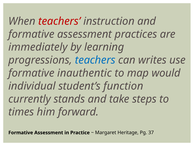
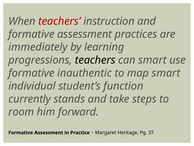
teachers at (95, 60) colour: blue -> black
can writes: writes -> smart
map would: would -> smart
times: times -> room
